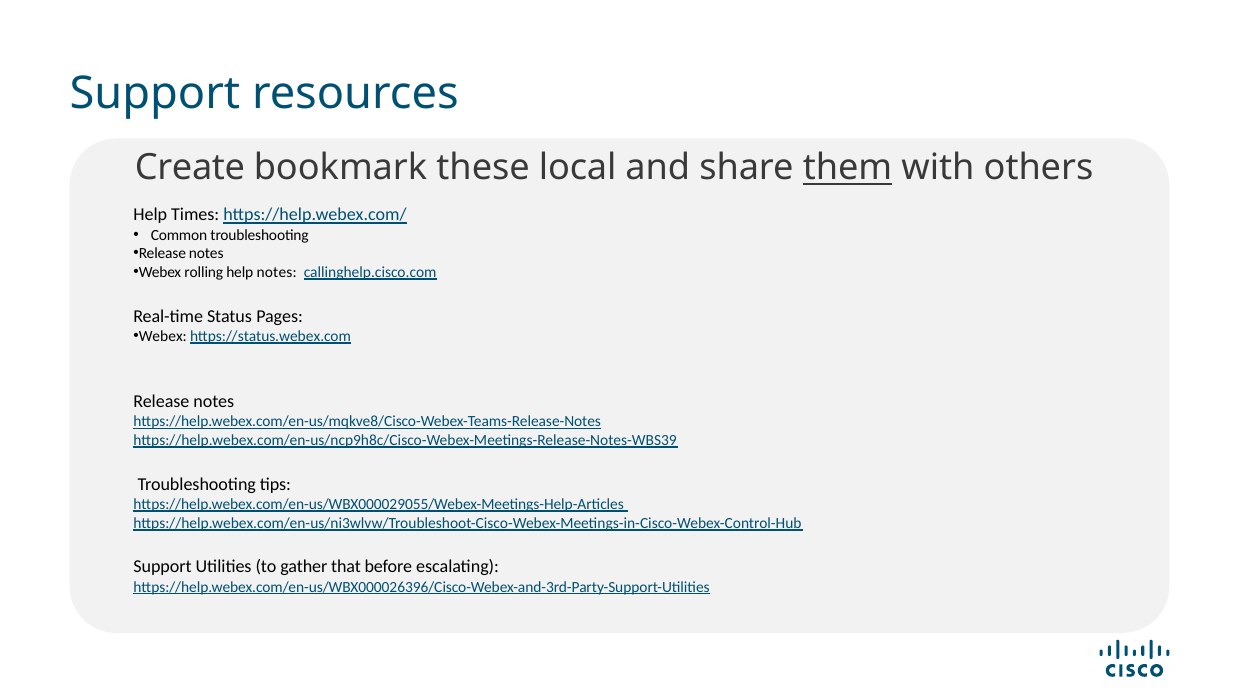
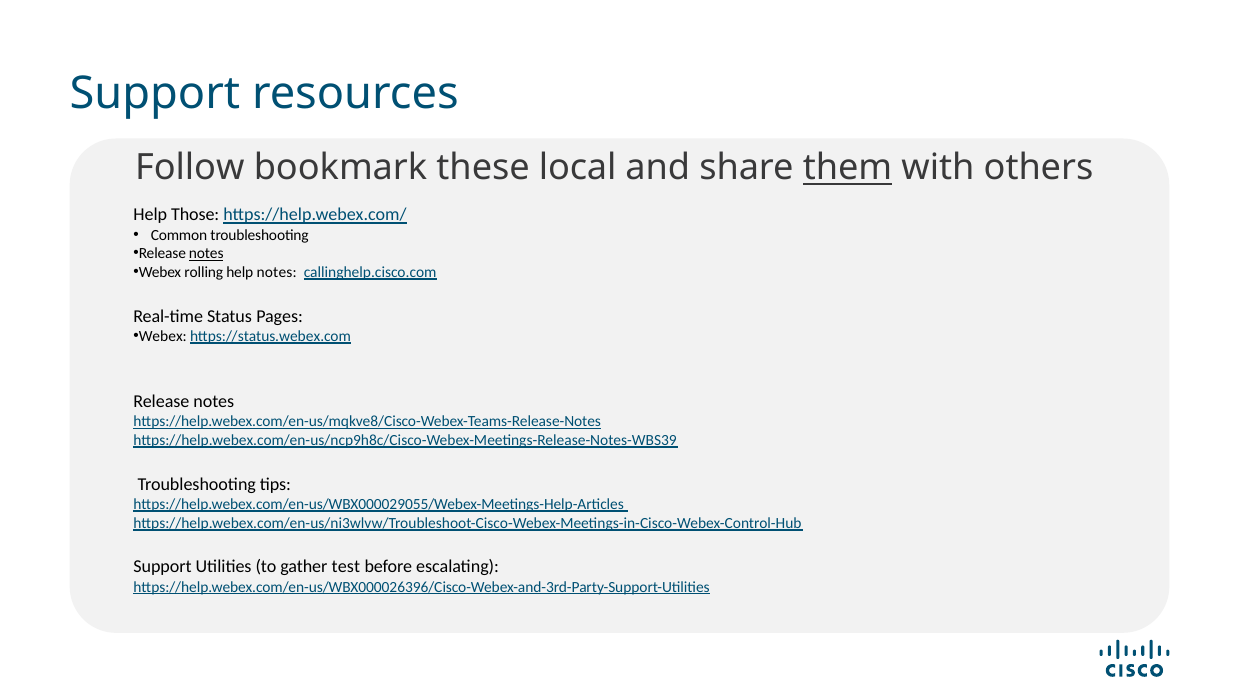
Create: Create -> Follow
Times: Times -> Those
notes at (206, 254) underline: none -> present
that: that -> test
